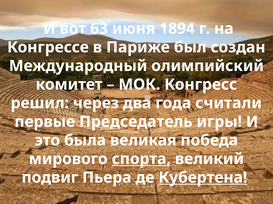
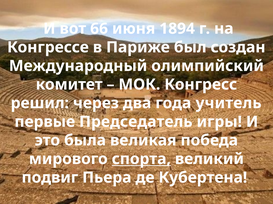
63: 63 -> 66
считали: считали -> учитель
Кубертена underline: present -> none
